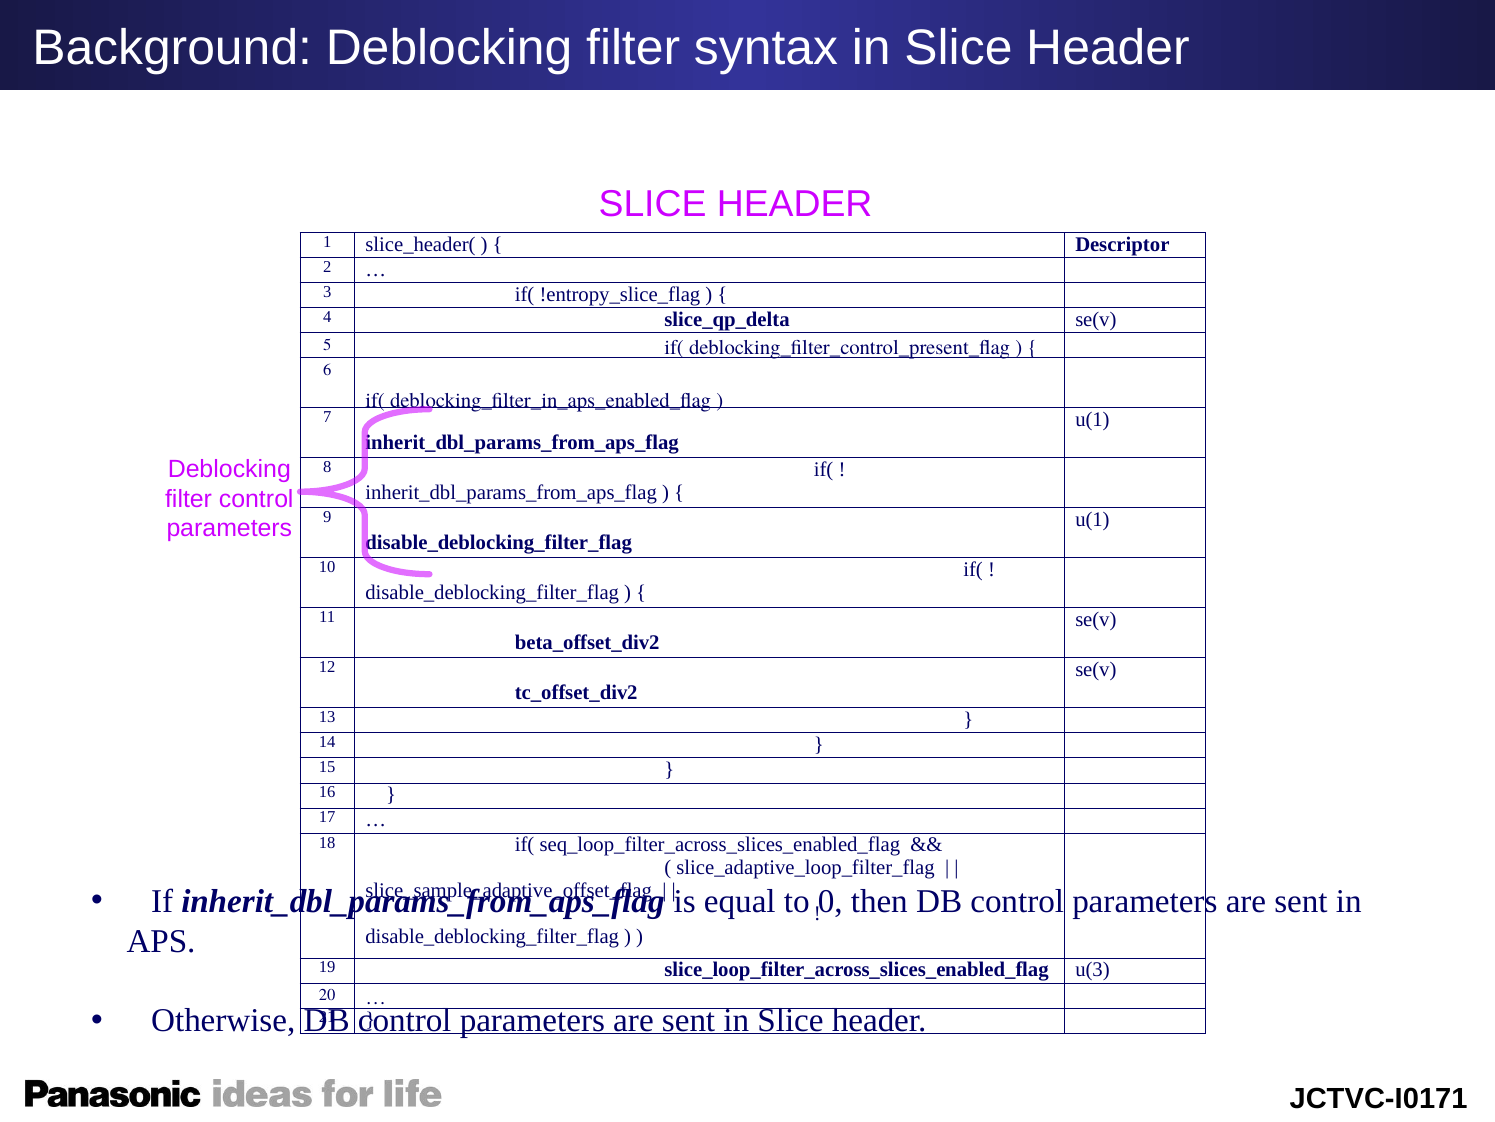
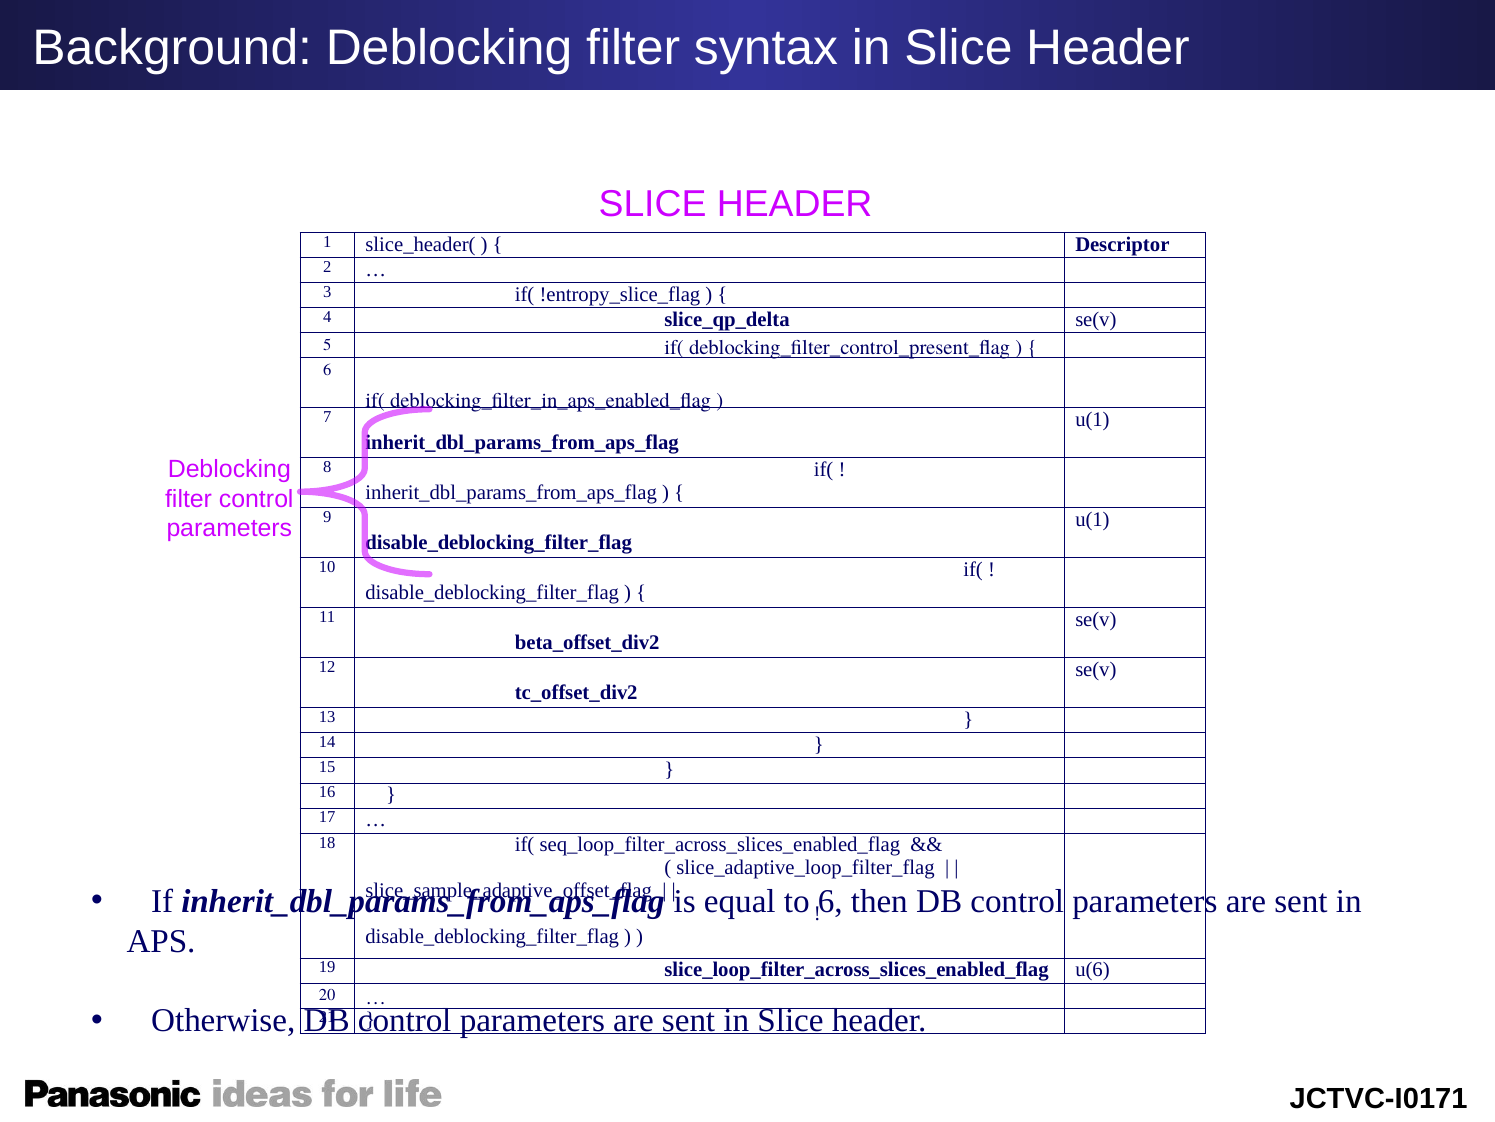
to 0: 0 -> 6
u(3: u(3 -> u(6
